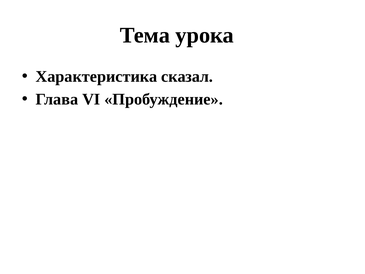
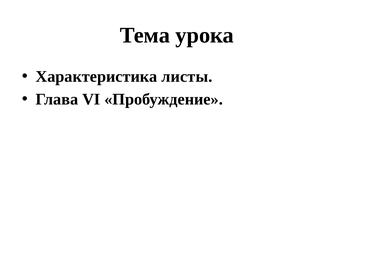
сказал: сказал -> листы
